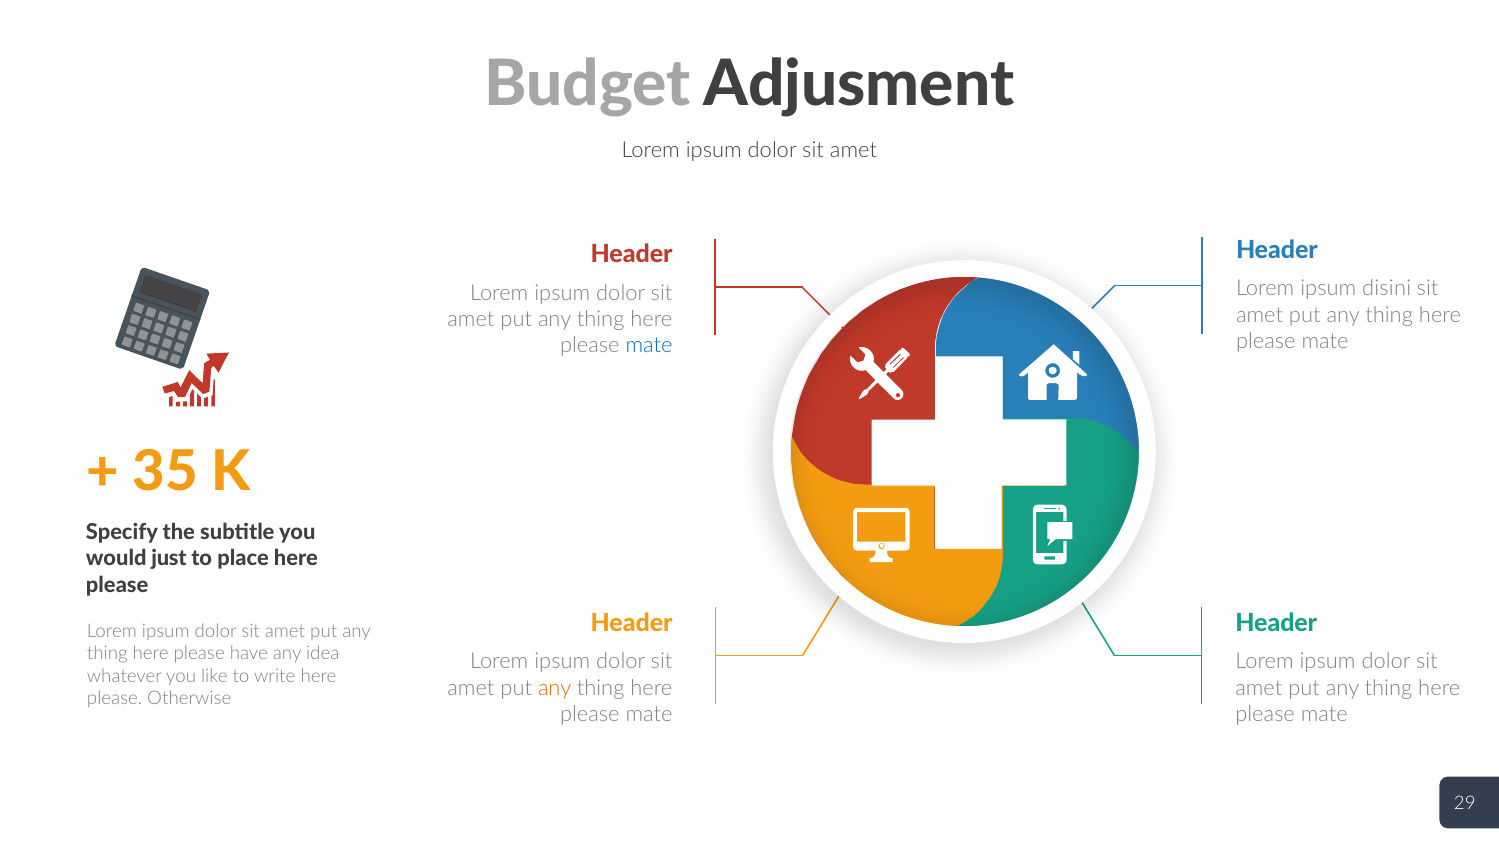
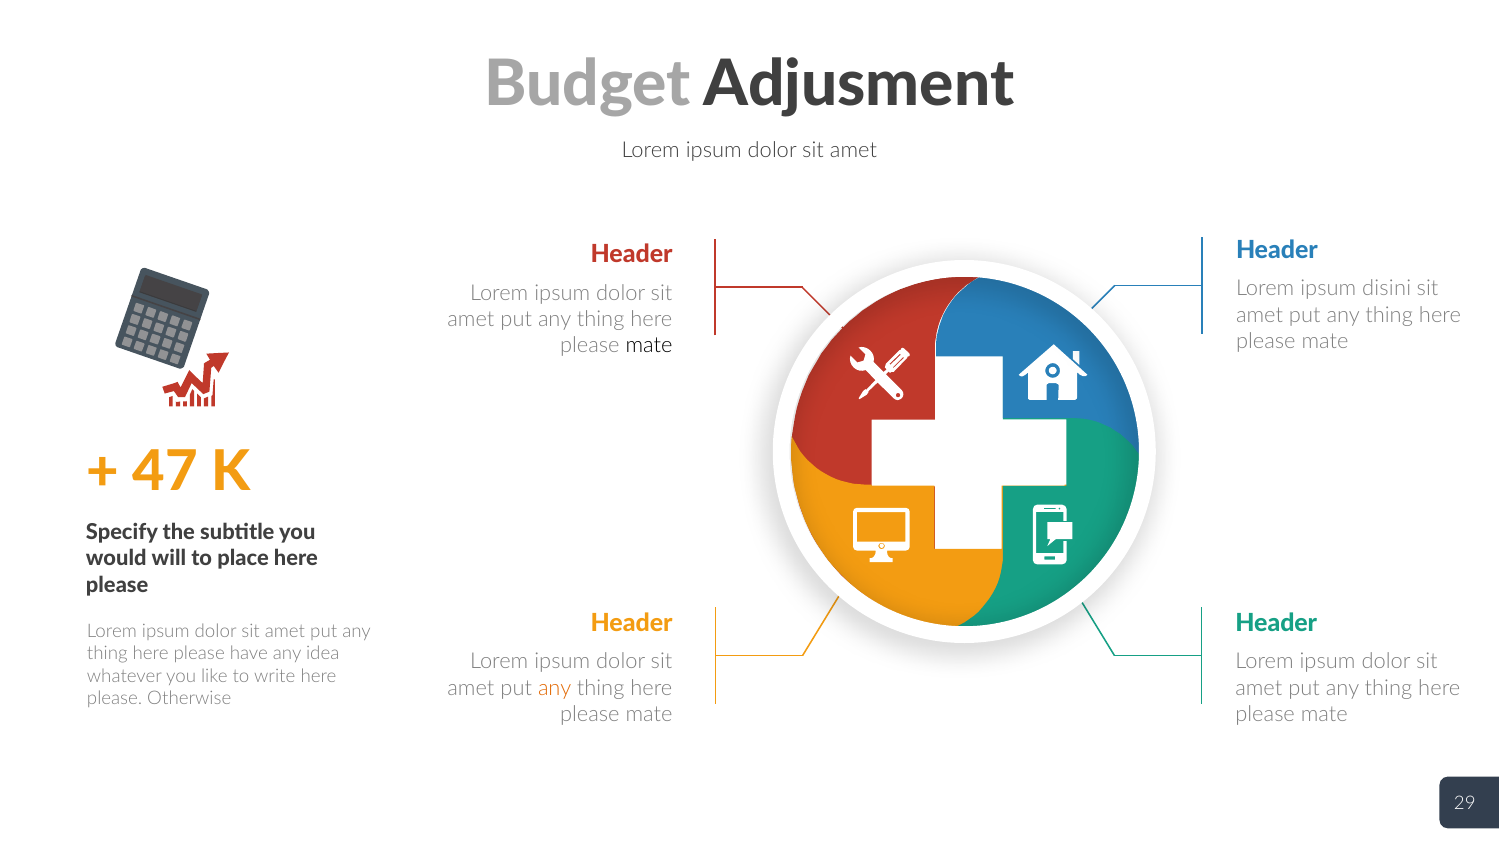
mate at (649, 345) colour: blue -> black
35: 35 -> 47
just: just -> will
